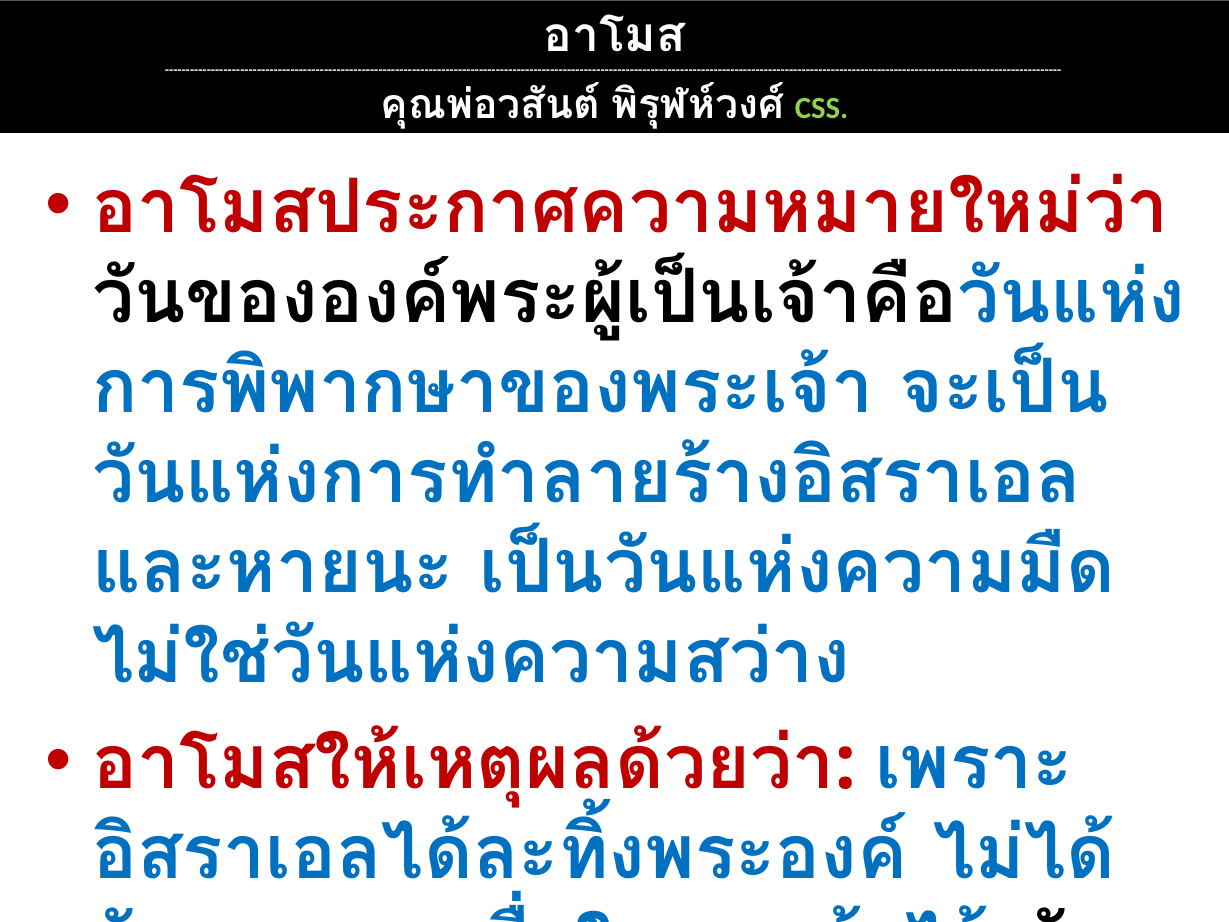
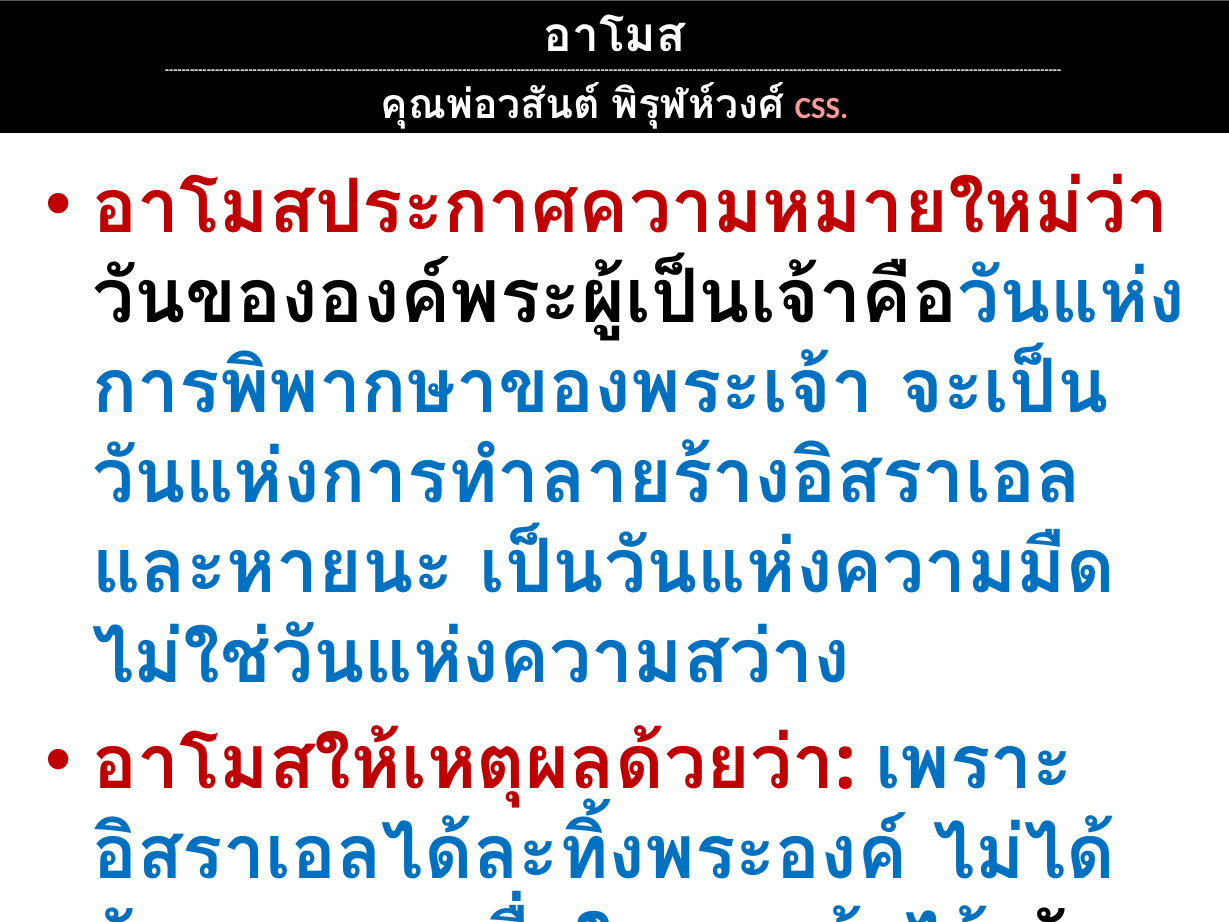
CSS colour: light green -> pink
